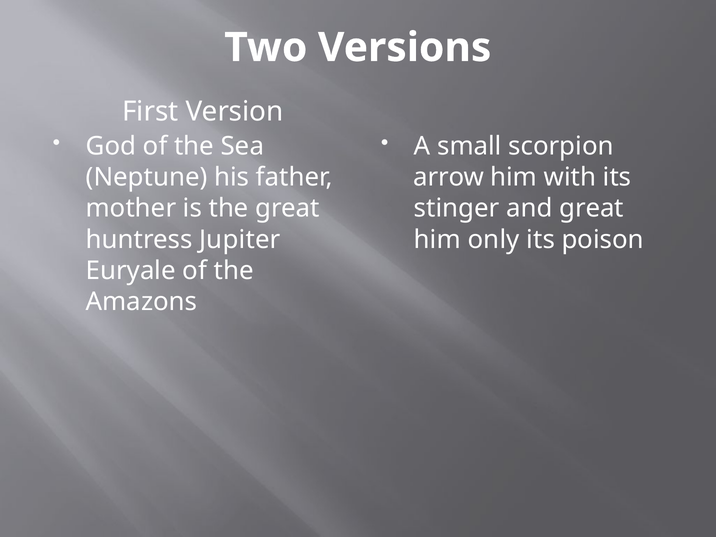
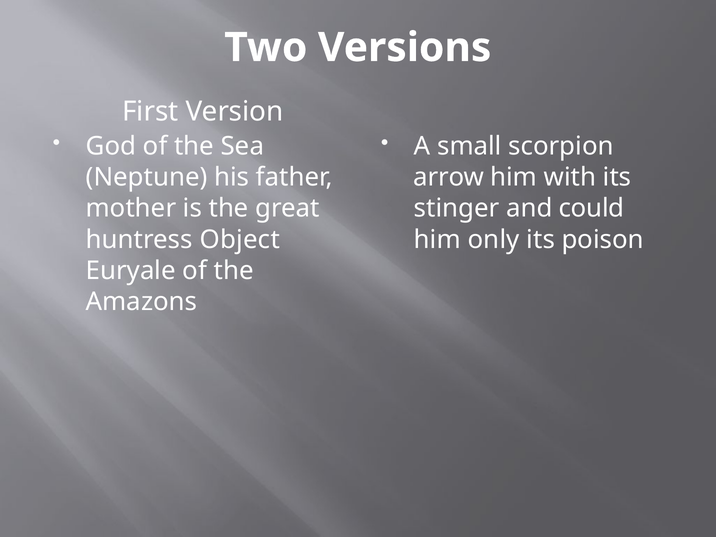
and great: great -> could
Jupiter: Jupiter -> Object
